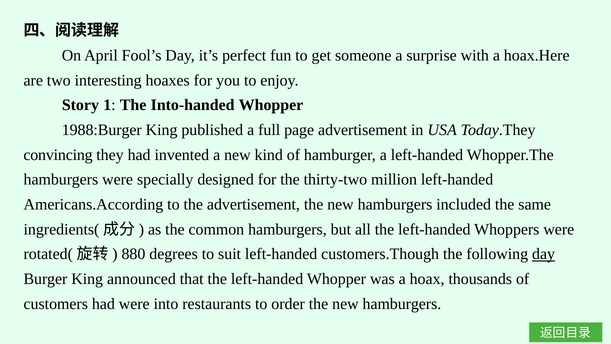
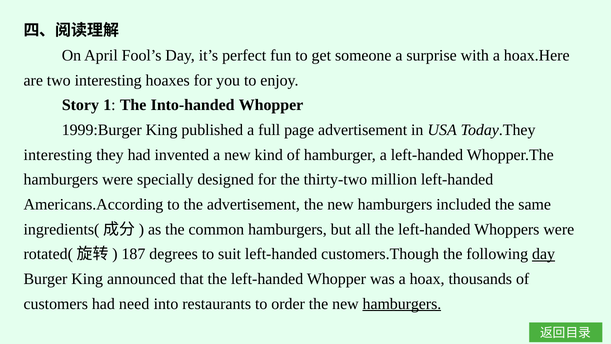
1988:Burger: 1988:Burger -> 1999:Burger
convincing at (58, 155): convincing -> interesting
880: 880 -> 187
had were: were -> need
hamburgers at (402, 304) underline: none -> present
